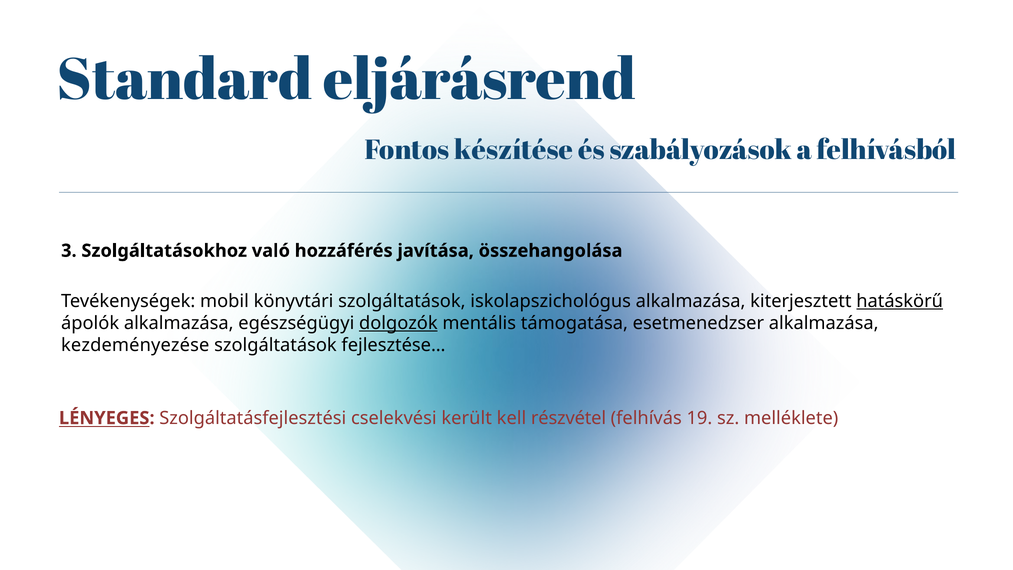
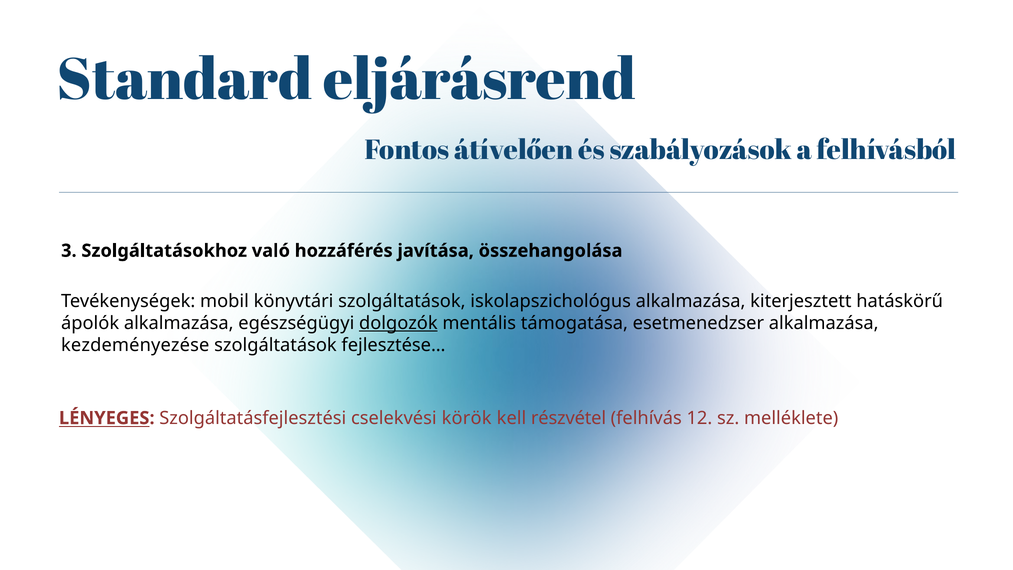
készítése: készítése -> átívelően
hatáskörű underline: present -> none
került: került -> körök
19: 19 -> 12
